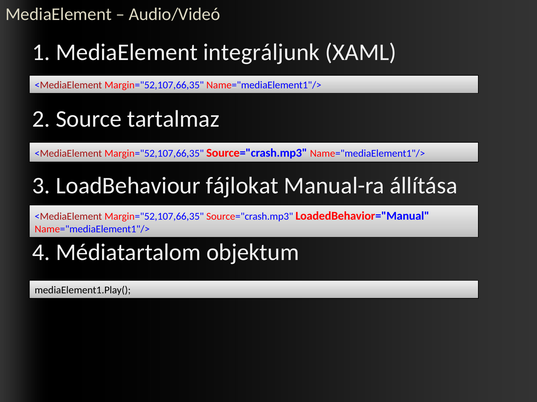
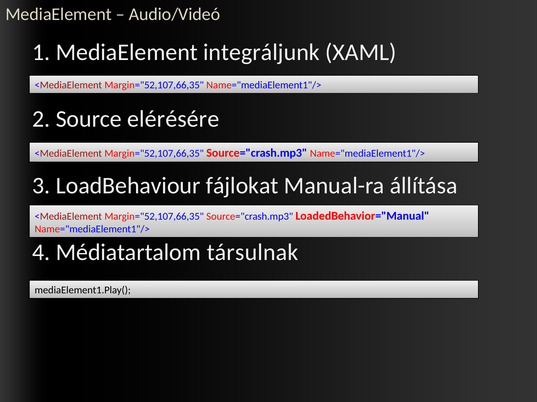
tartalmaz: tartalmaz -> elérésére
objektum: objektum -> társulnak
